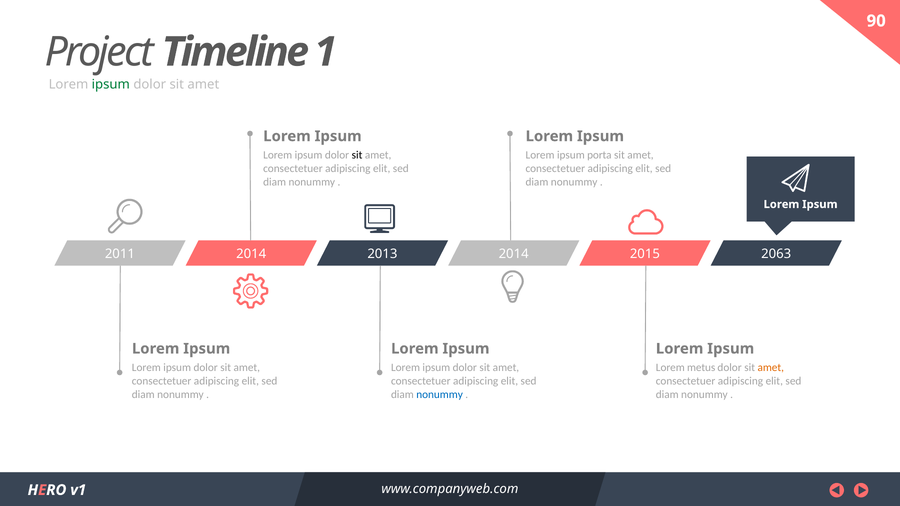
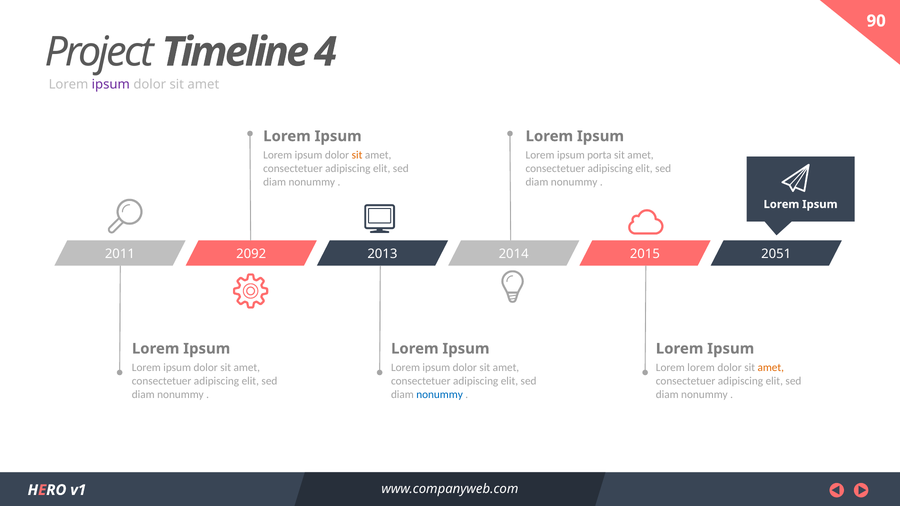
1: 1 -> 4
ipsum at (111, 84) colour: green -> purple
sit at (357, 155) colour: black -> orange
2011 2014: 2014 -> 2092
2063: 2063 -> 2051
Lorem metus: metus -> lorem
